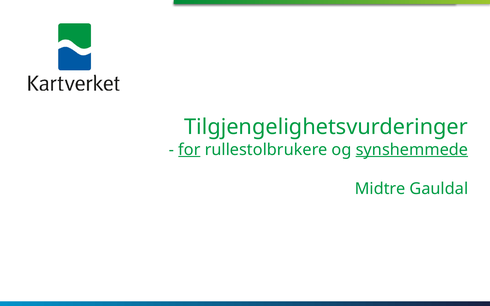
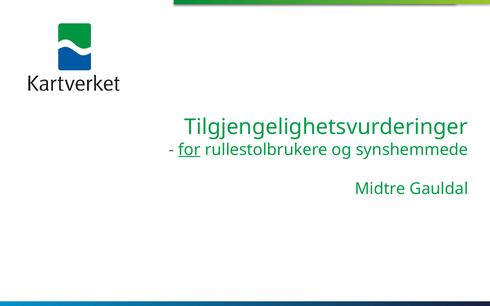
synshemmede underline: present -> none
